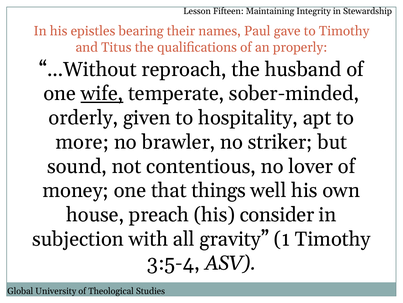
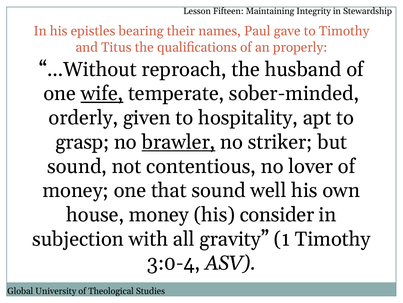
more: more -> grasp
brawler underline: none -> present
that things: things -> sound
house preach: preach -> money
3:5-4: 3:5-4 -> 3:0-4
